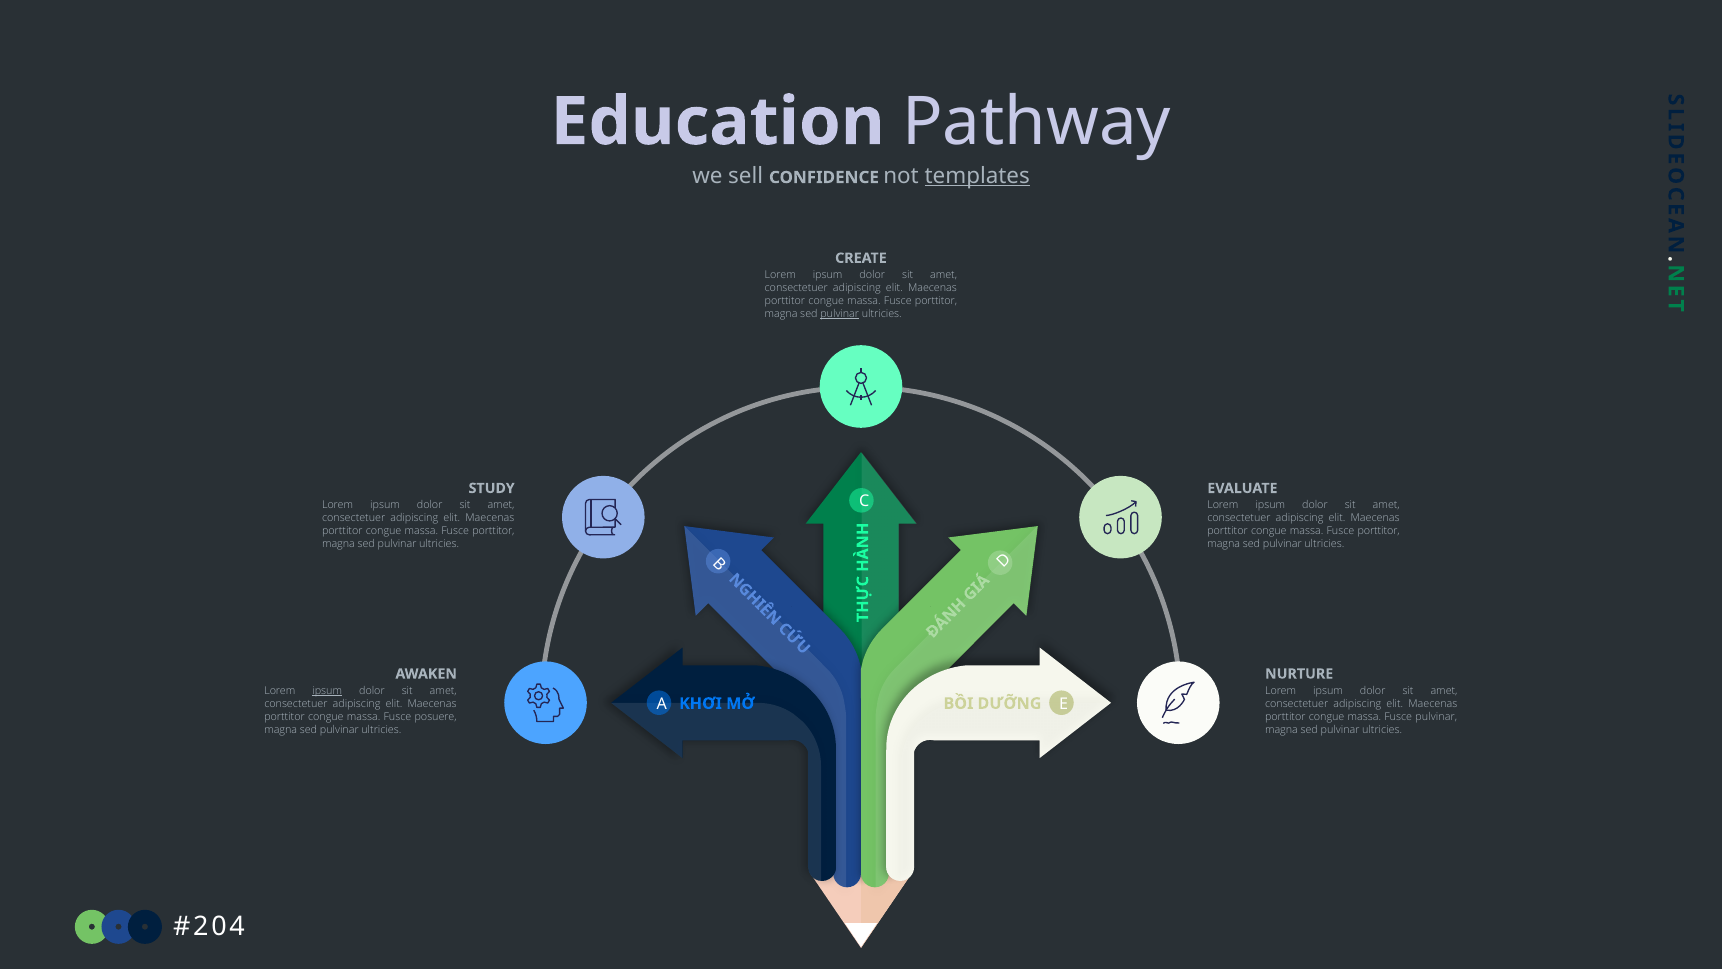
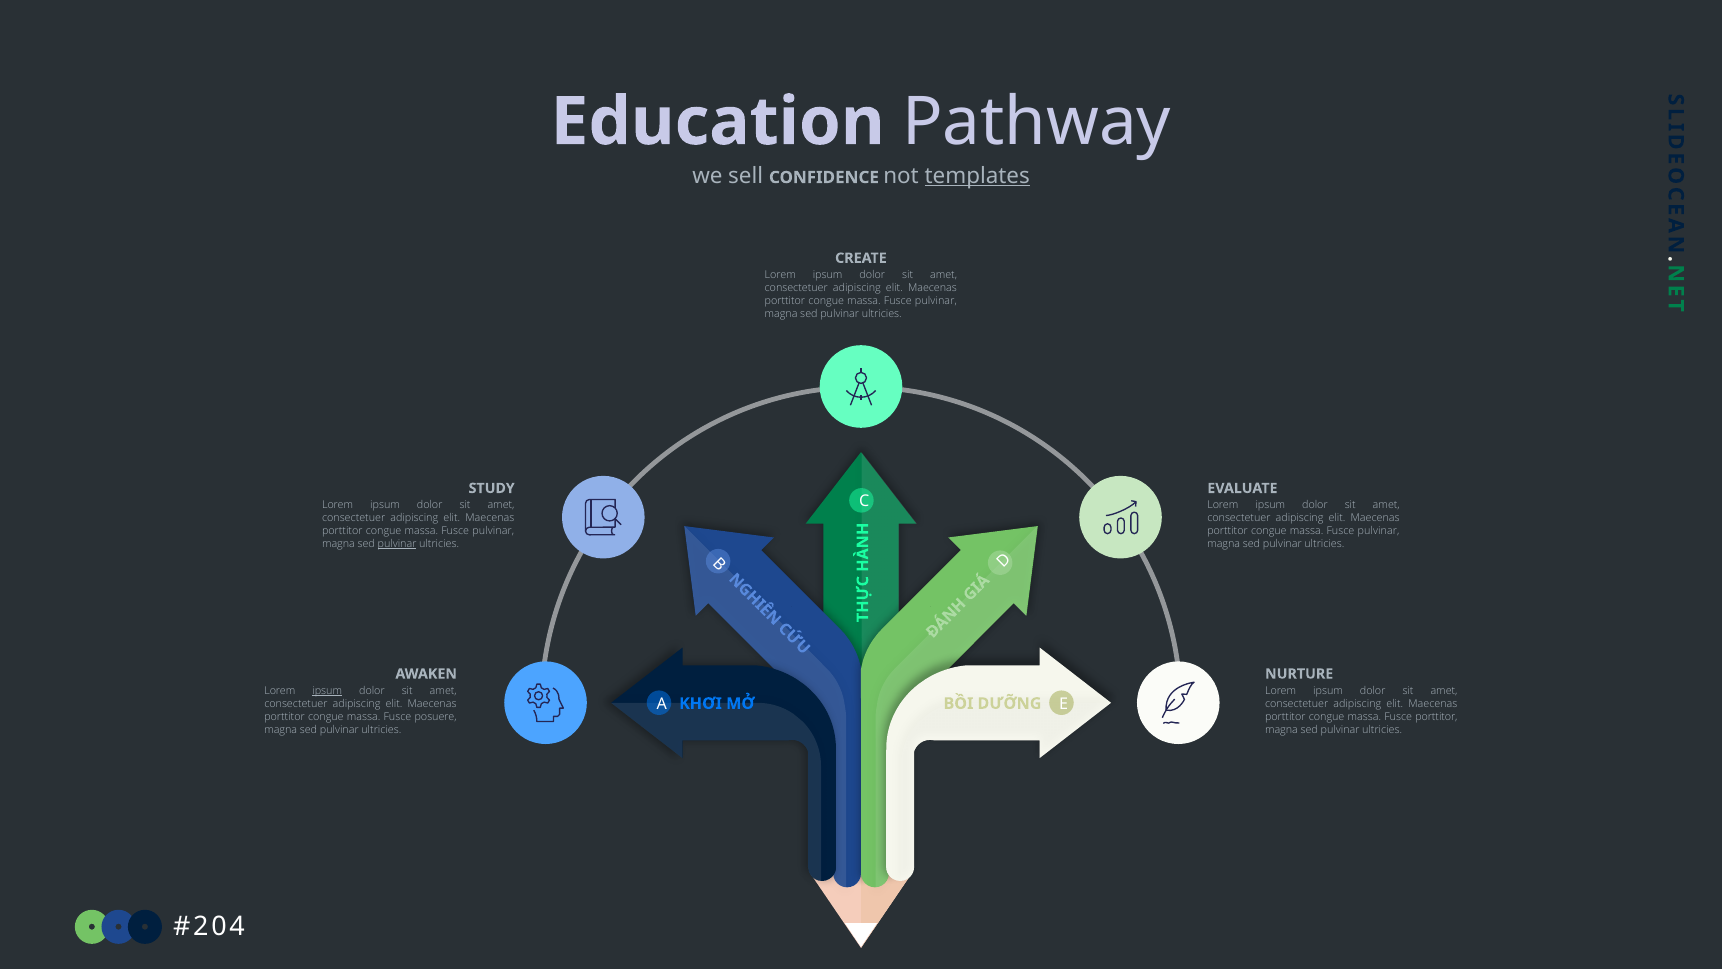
porttitor at (936, 301): porttitor -> pulvinar
pulvinar at (840, 314) underline: present -> none
porttitor at (493, 531): porttitor -> pulvinar
porttitor at (1379, 531): porttitor -> pulvinar
pulvinar at (397, 544) underline: none -> present
Fusce pulvinar: pulvinar -> porttitor
